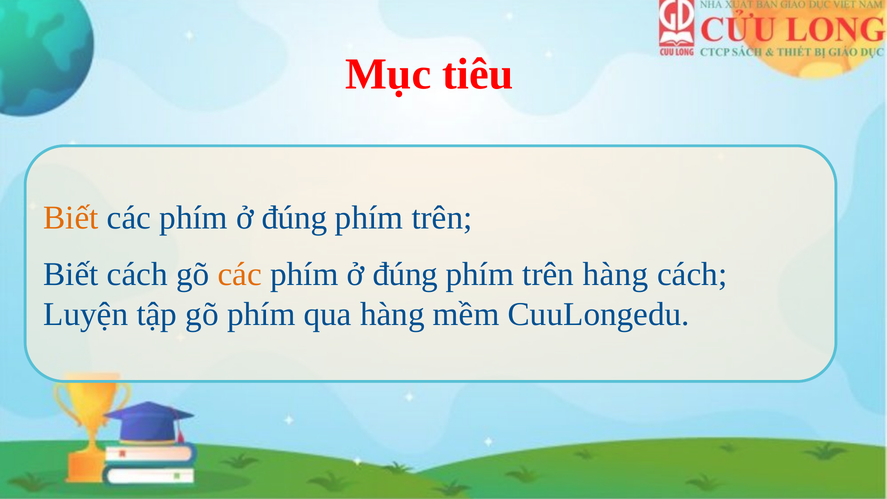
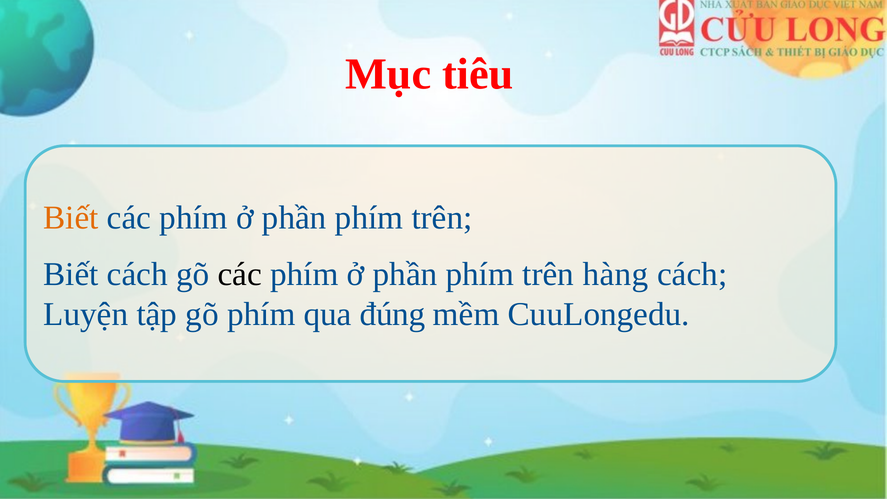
đúng at (294, 218): đúng -> phần
các at (240, 274) colour: orange -> black
đúng at (405, 274): đúng -> phần
qua hàng: hàng -> đúng
